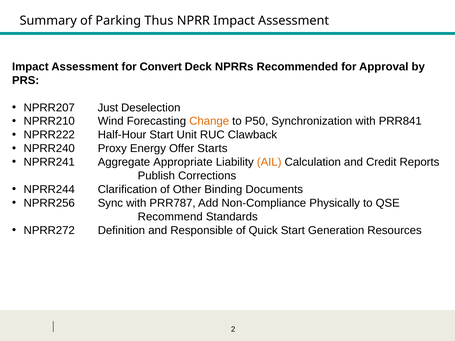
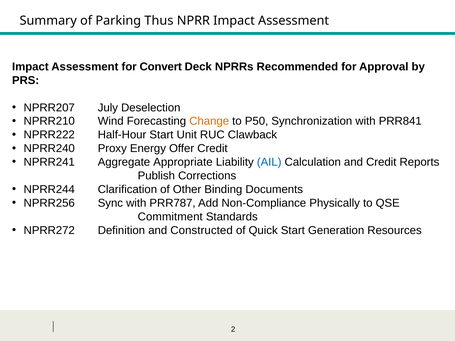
Just: Just -> July
Offer Starts: Starts -> Credit
AIL colour: orange -> blue
Recommend: Recommend -> Commitment
Responsible: Responsible -> Constructed
